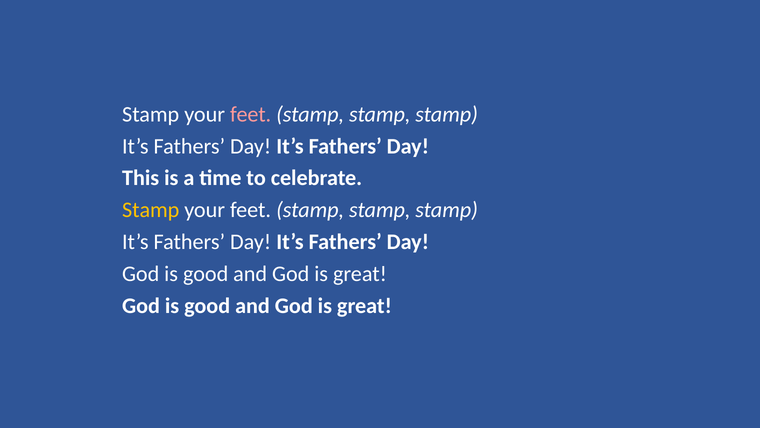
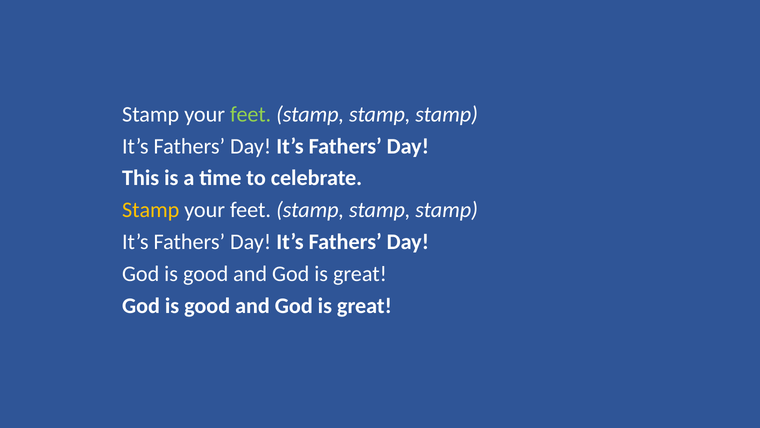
feet at (251, 114) colour: pink -> light green
